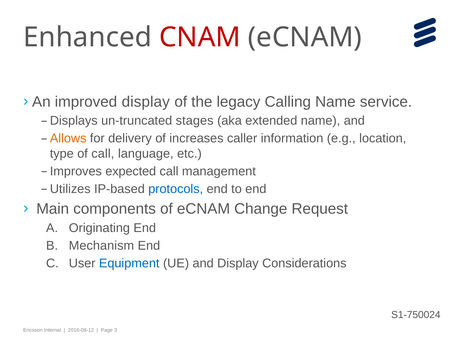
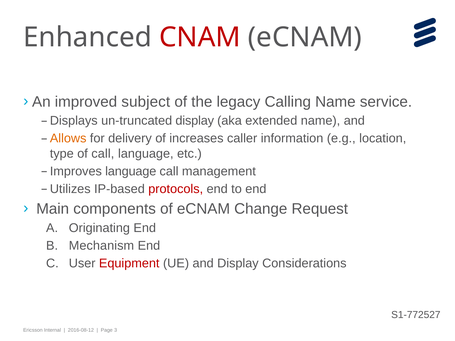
improved display: display -> subject
un-truncated stages: stages -> display
Improves expected: expected -> language
protocols colour: blue -> red
Equipment colour: blue -> red
S1-750024: S1-750024 -> S1-772527
